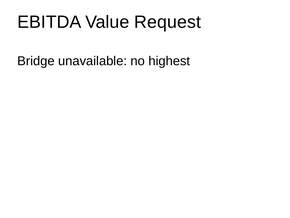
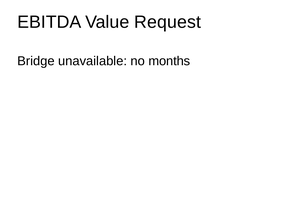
highest: highest -> months
